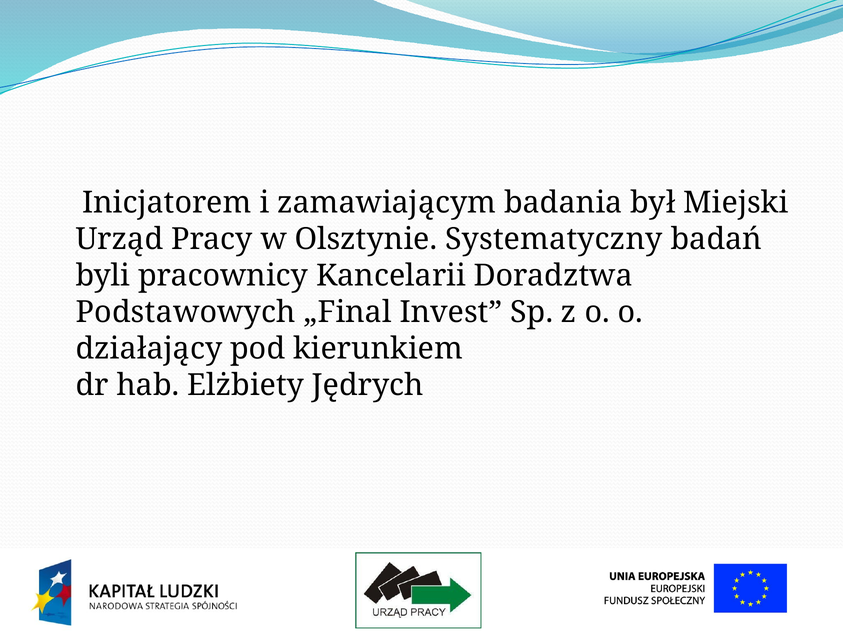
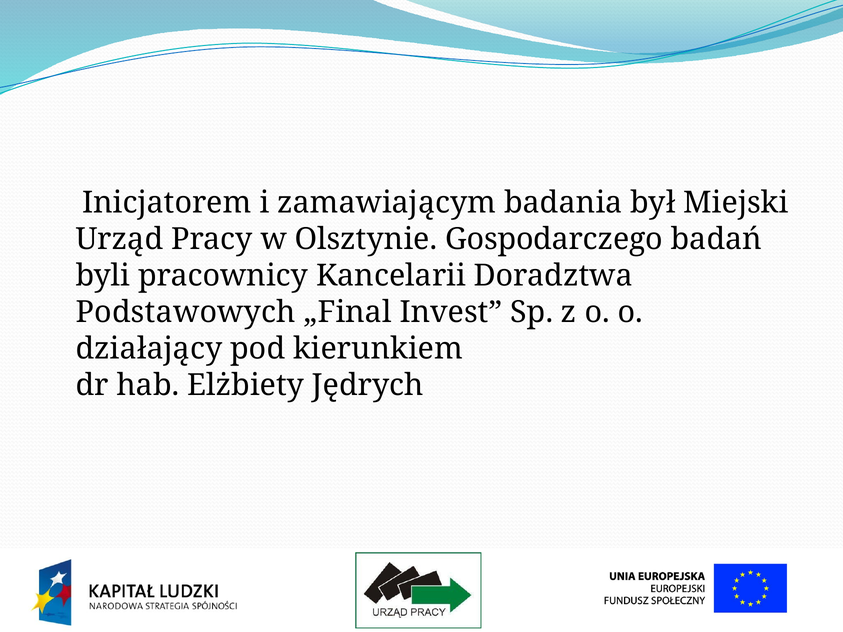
Systematyczny: Systematyczny -> Gospodarczego
